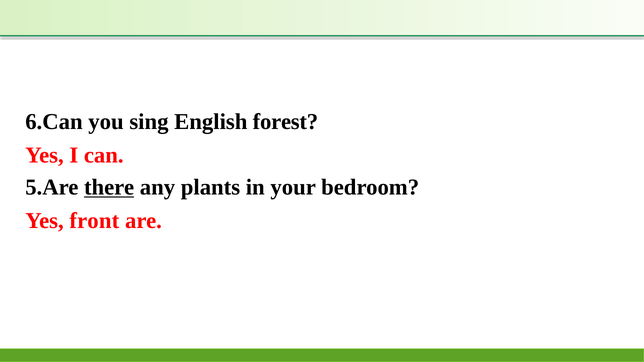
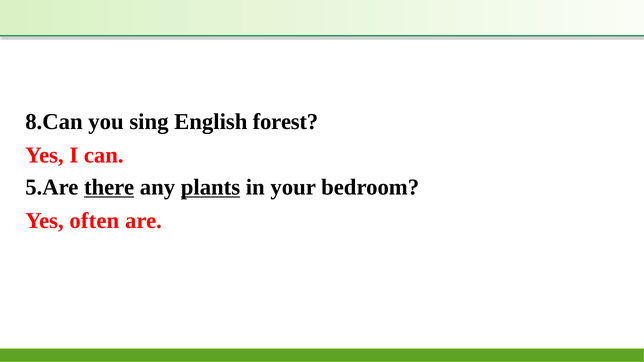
6.Can: 6.Can -> 8.Can
plants underline: none -> present
front: front -> often
